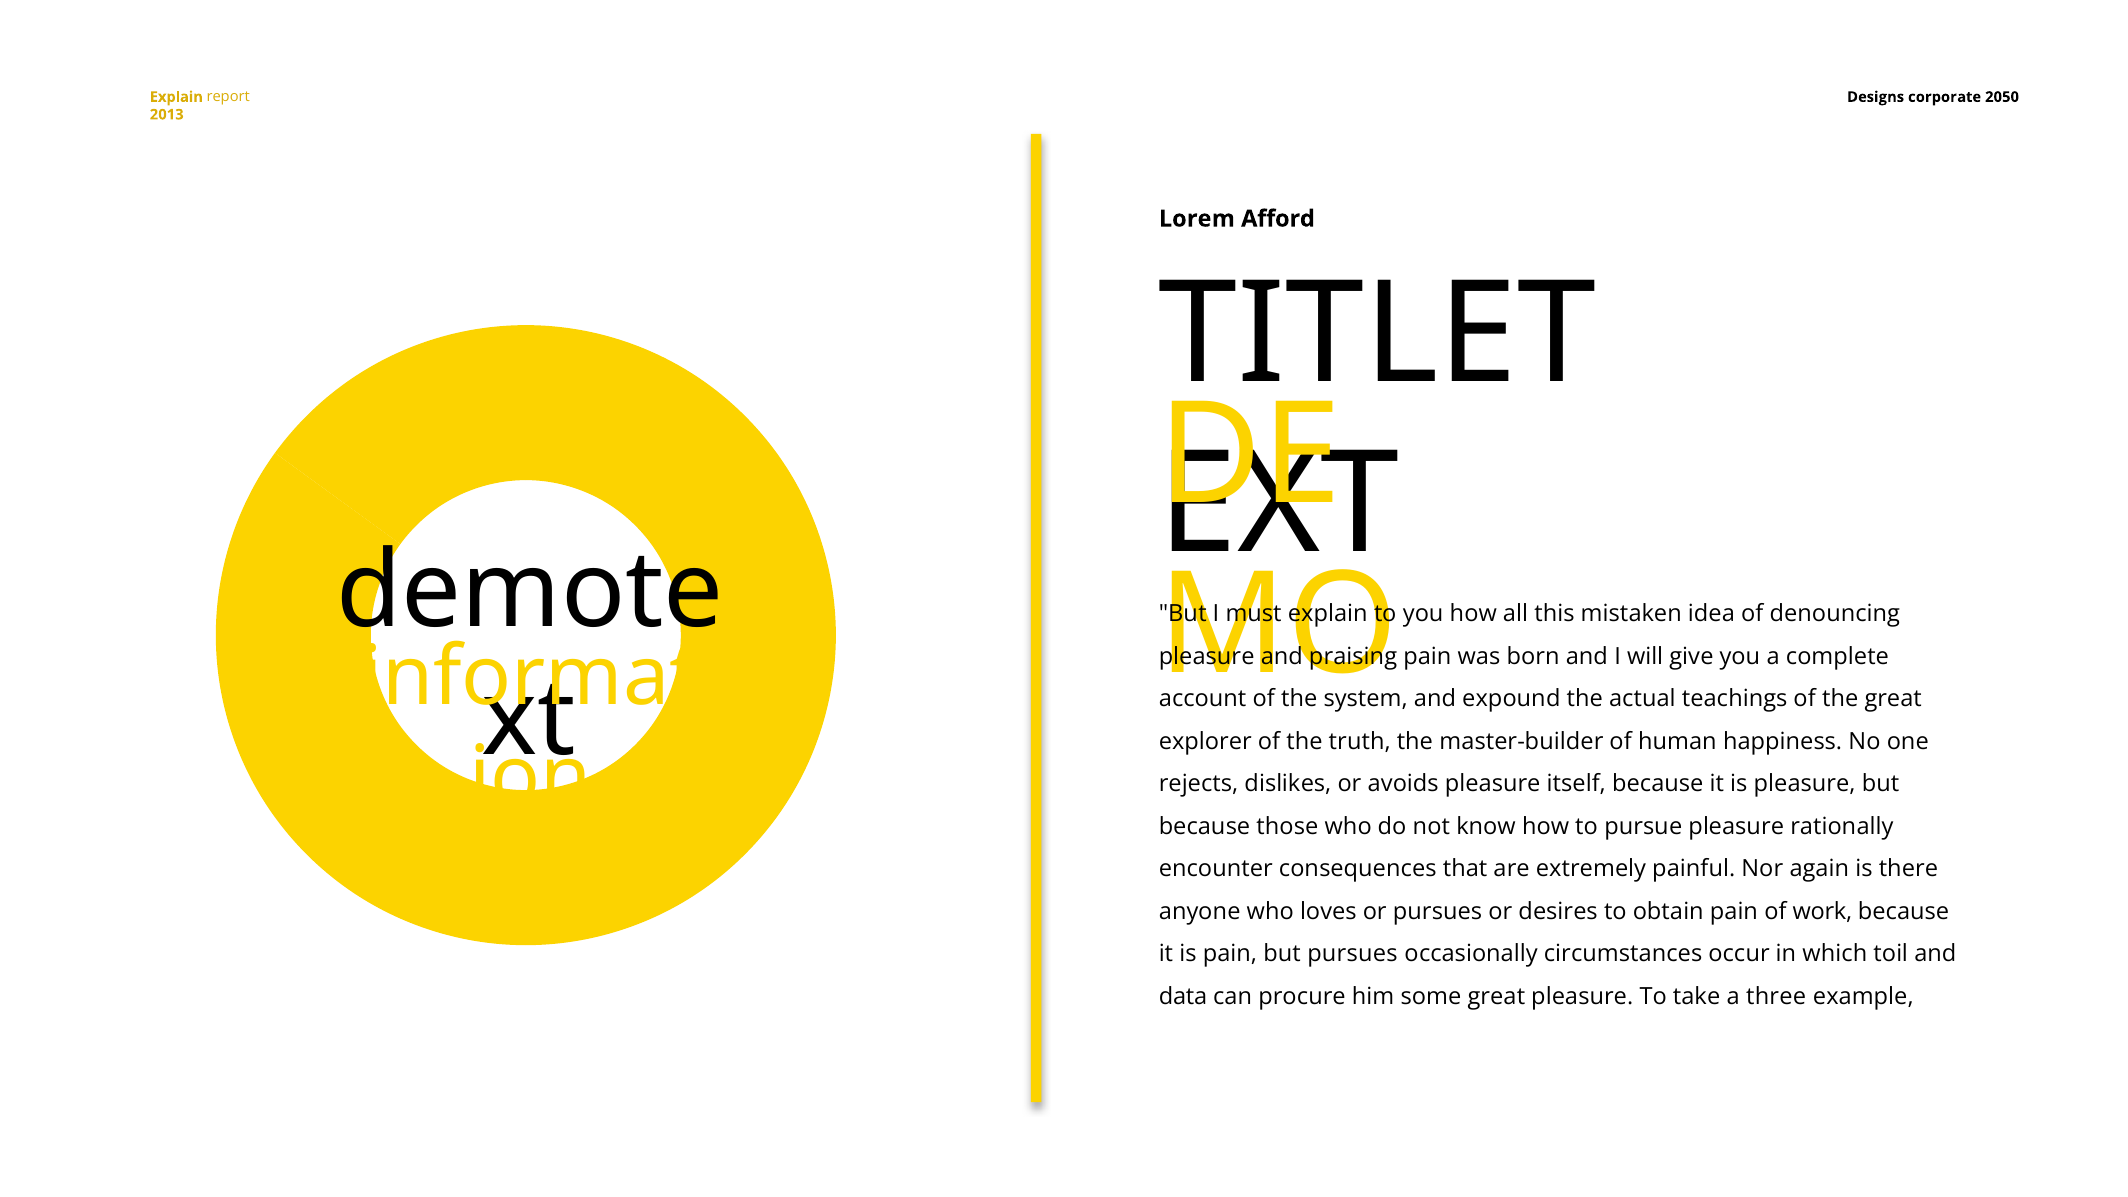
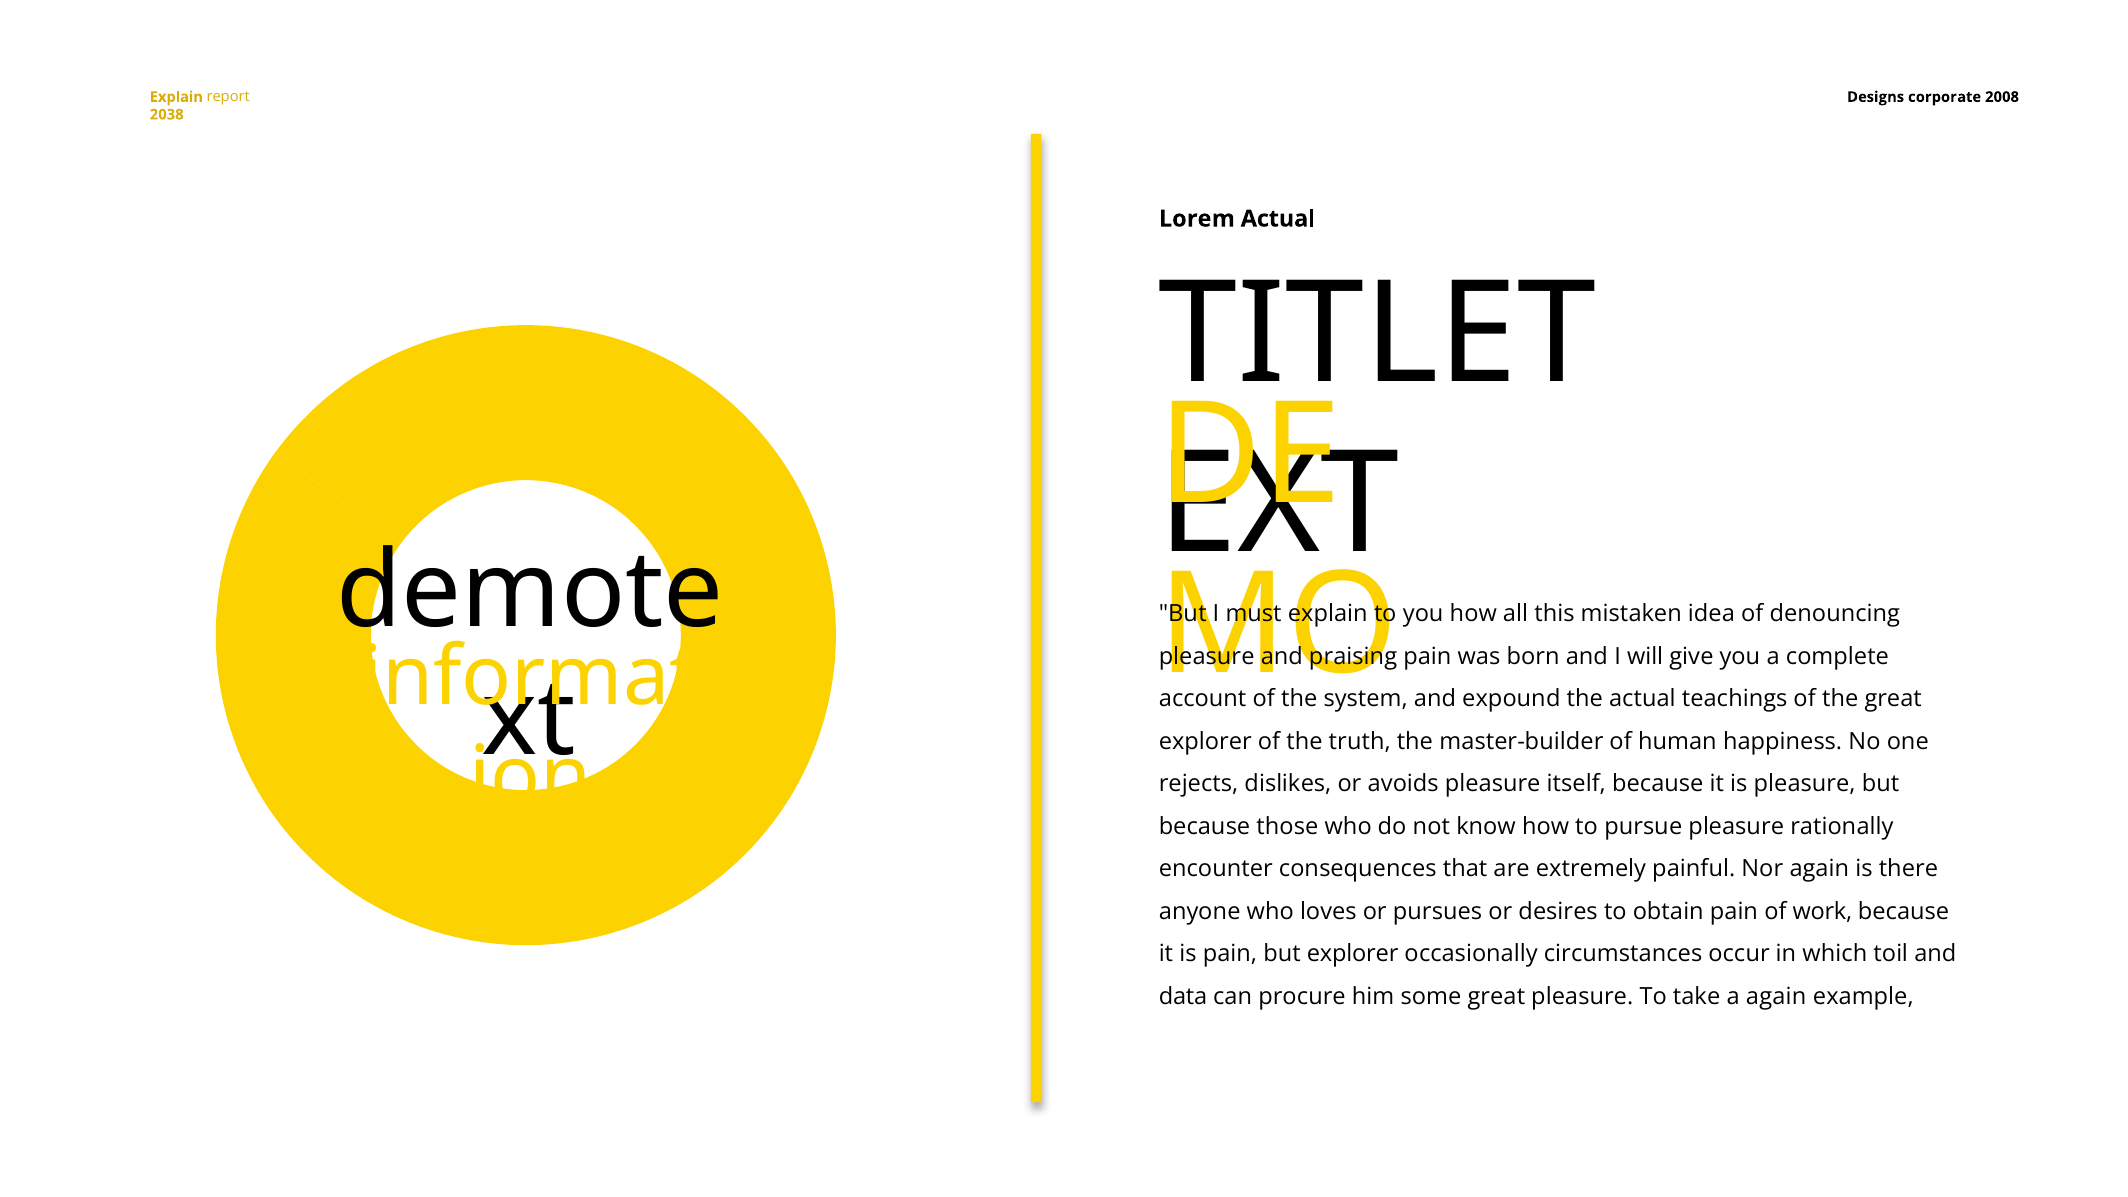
2050: 2050 -> 2008
2013: 2013 -> 2038
Lorem Afford: Afford -> Actual
but pursues: pursues -> explorer
a three: three -> again
